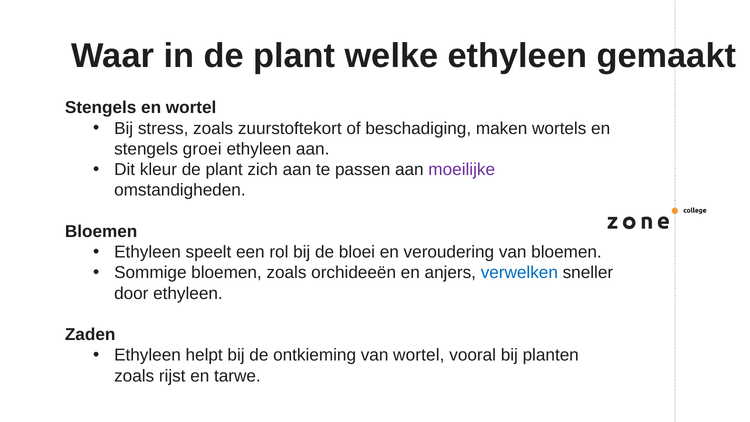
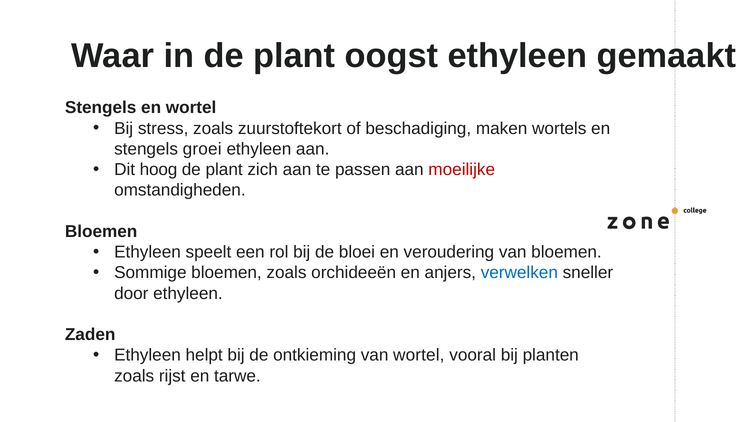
welke: welke -> oogst
kleur: kleur -> hoog
moeilijke colour: purple -> red
